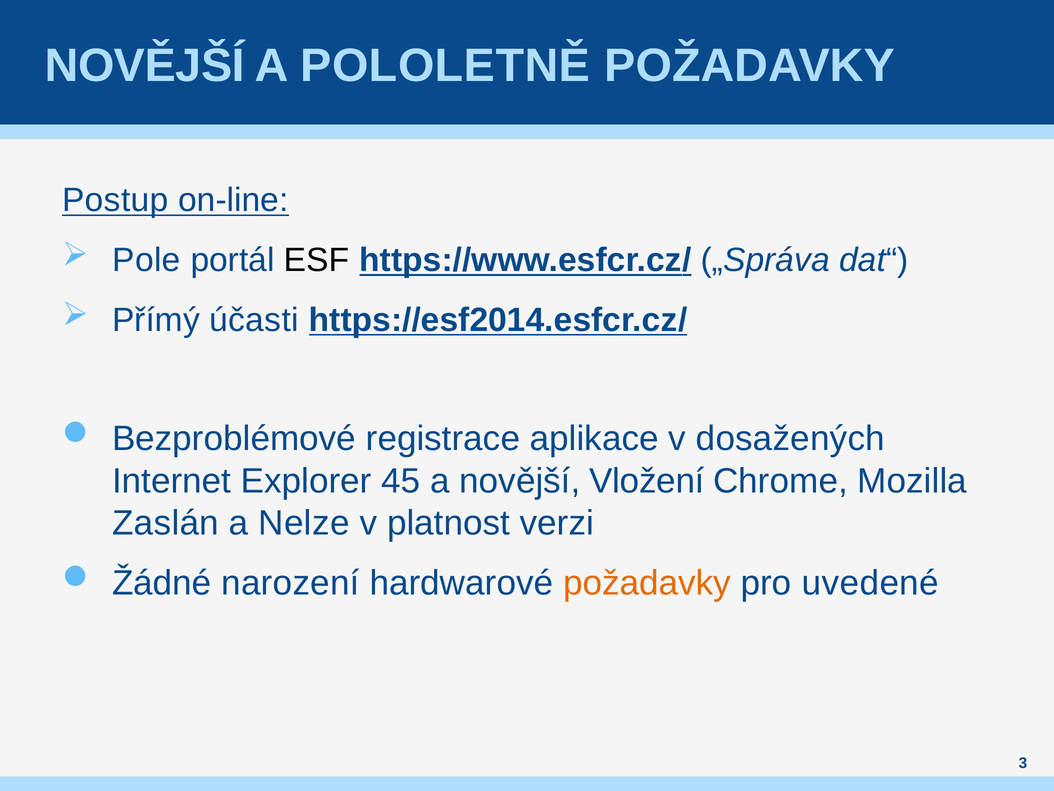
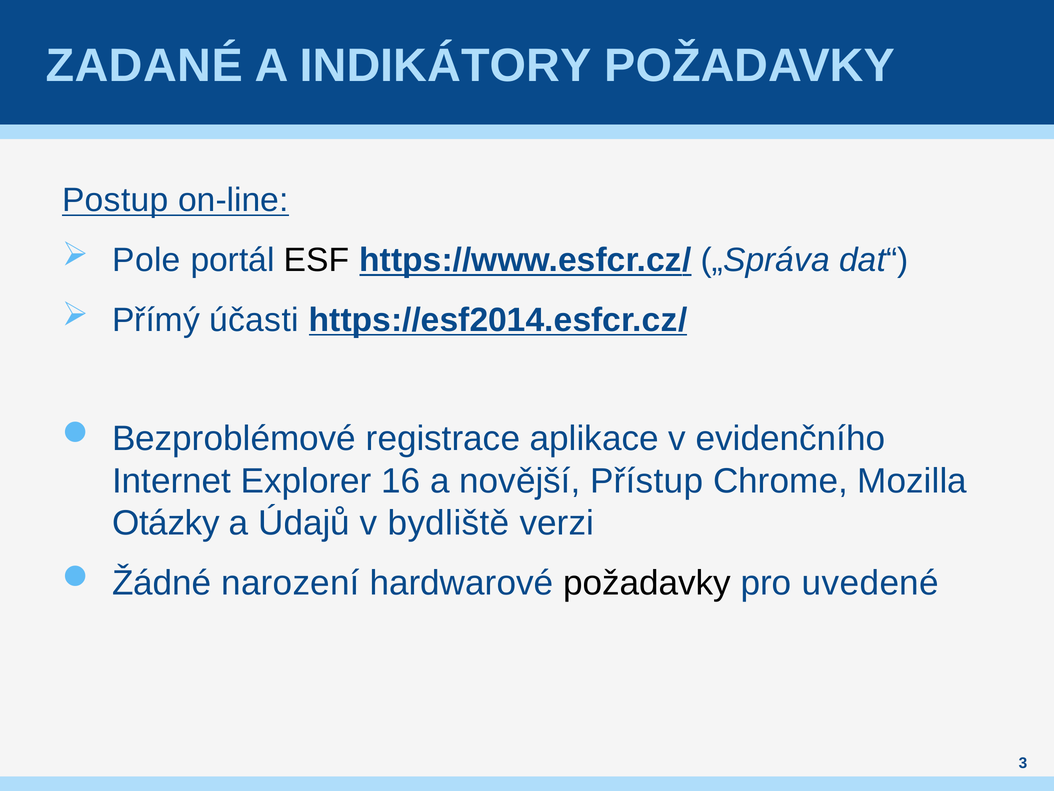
NOVĚJŠÍ at (145, 65): NOVĚJŠÍ -> ZADANÉ
POLOLETNĚ: POLOLETNĚ -> INDIKÁTORY
dosažených: dosažených -> evidenčního
45: 45 -> 16
Vložení: Vložení -> Přístup
Zaslán: Zaslán -> Otázky
Nelze: Nelze -> Údajů
platnost: platnost -> bydliště
požadavky at (647, 583) colour: orange -> black
